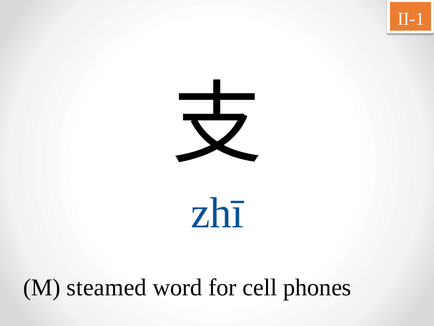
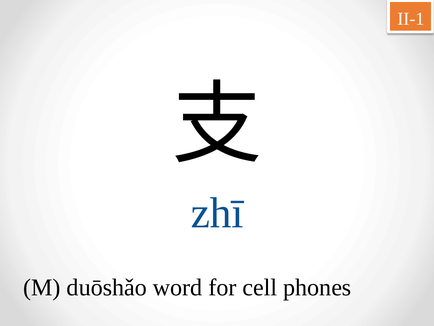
steamed: steamed -> duōshǎo
